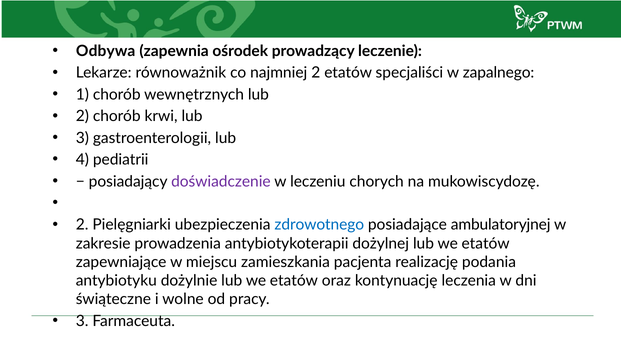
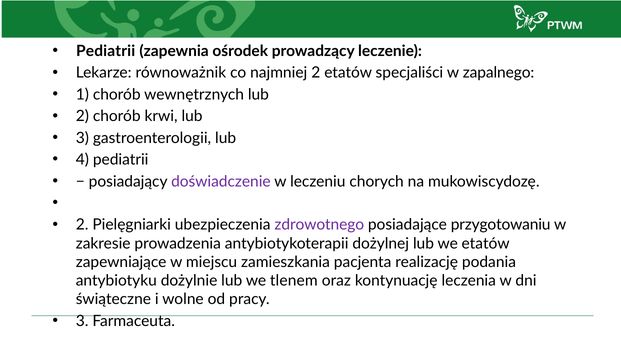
Odbywa at (106, 51): Odbywa -> Pediatrii
zdrowotnego colour: blue -> purple
ambulatoryjnej: ambulatoryjnej -> przygotowaniu
dożylnie lub we etatów: etatów -> tlenem
